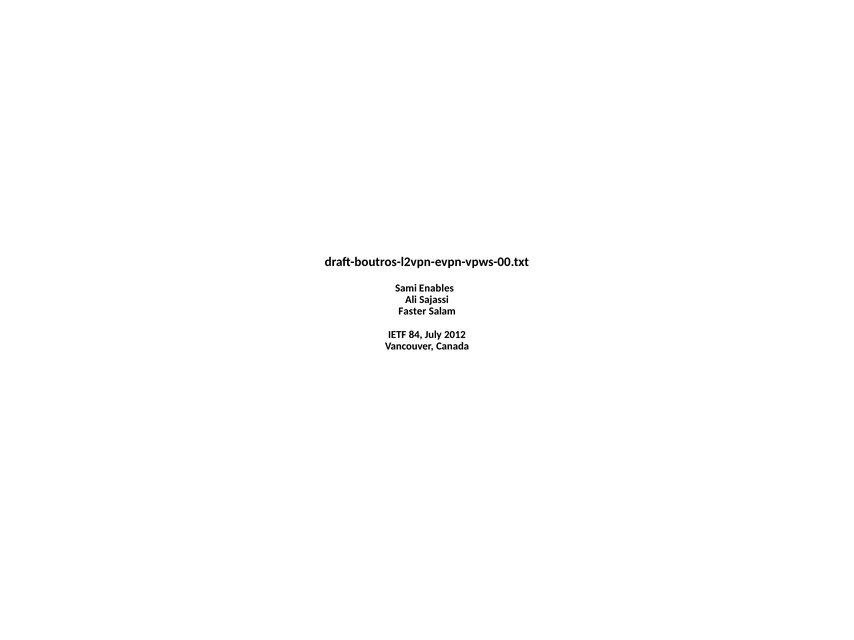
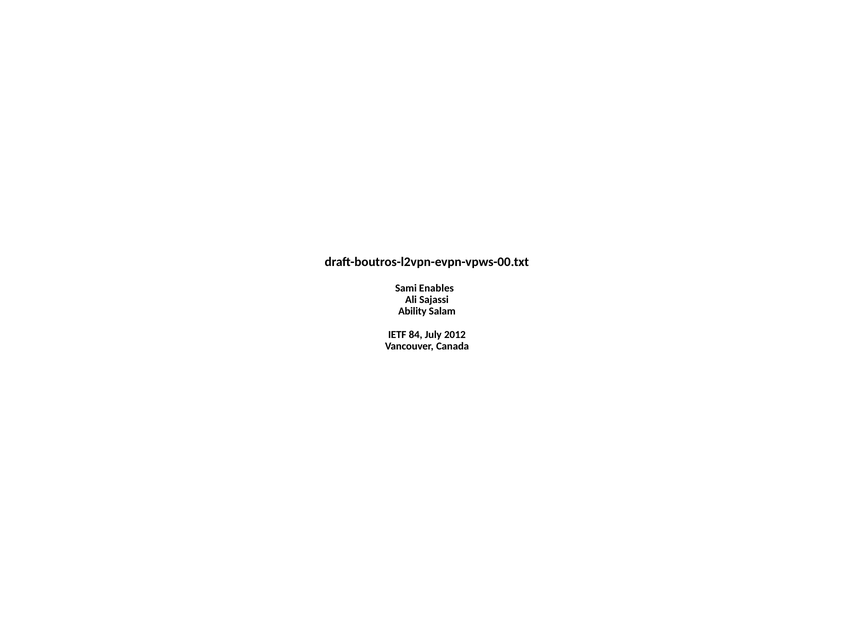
Faster: Faster -> Ability
